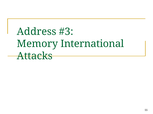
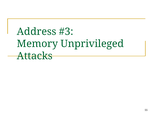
International: International -> Unprivileged
